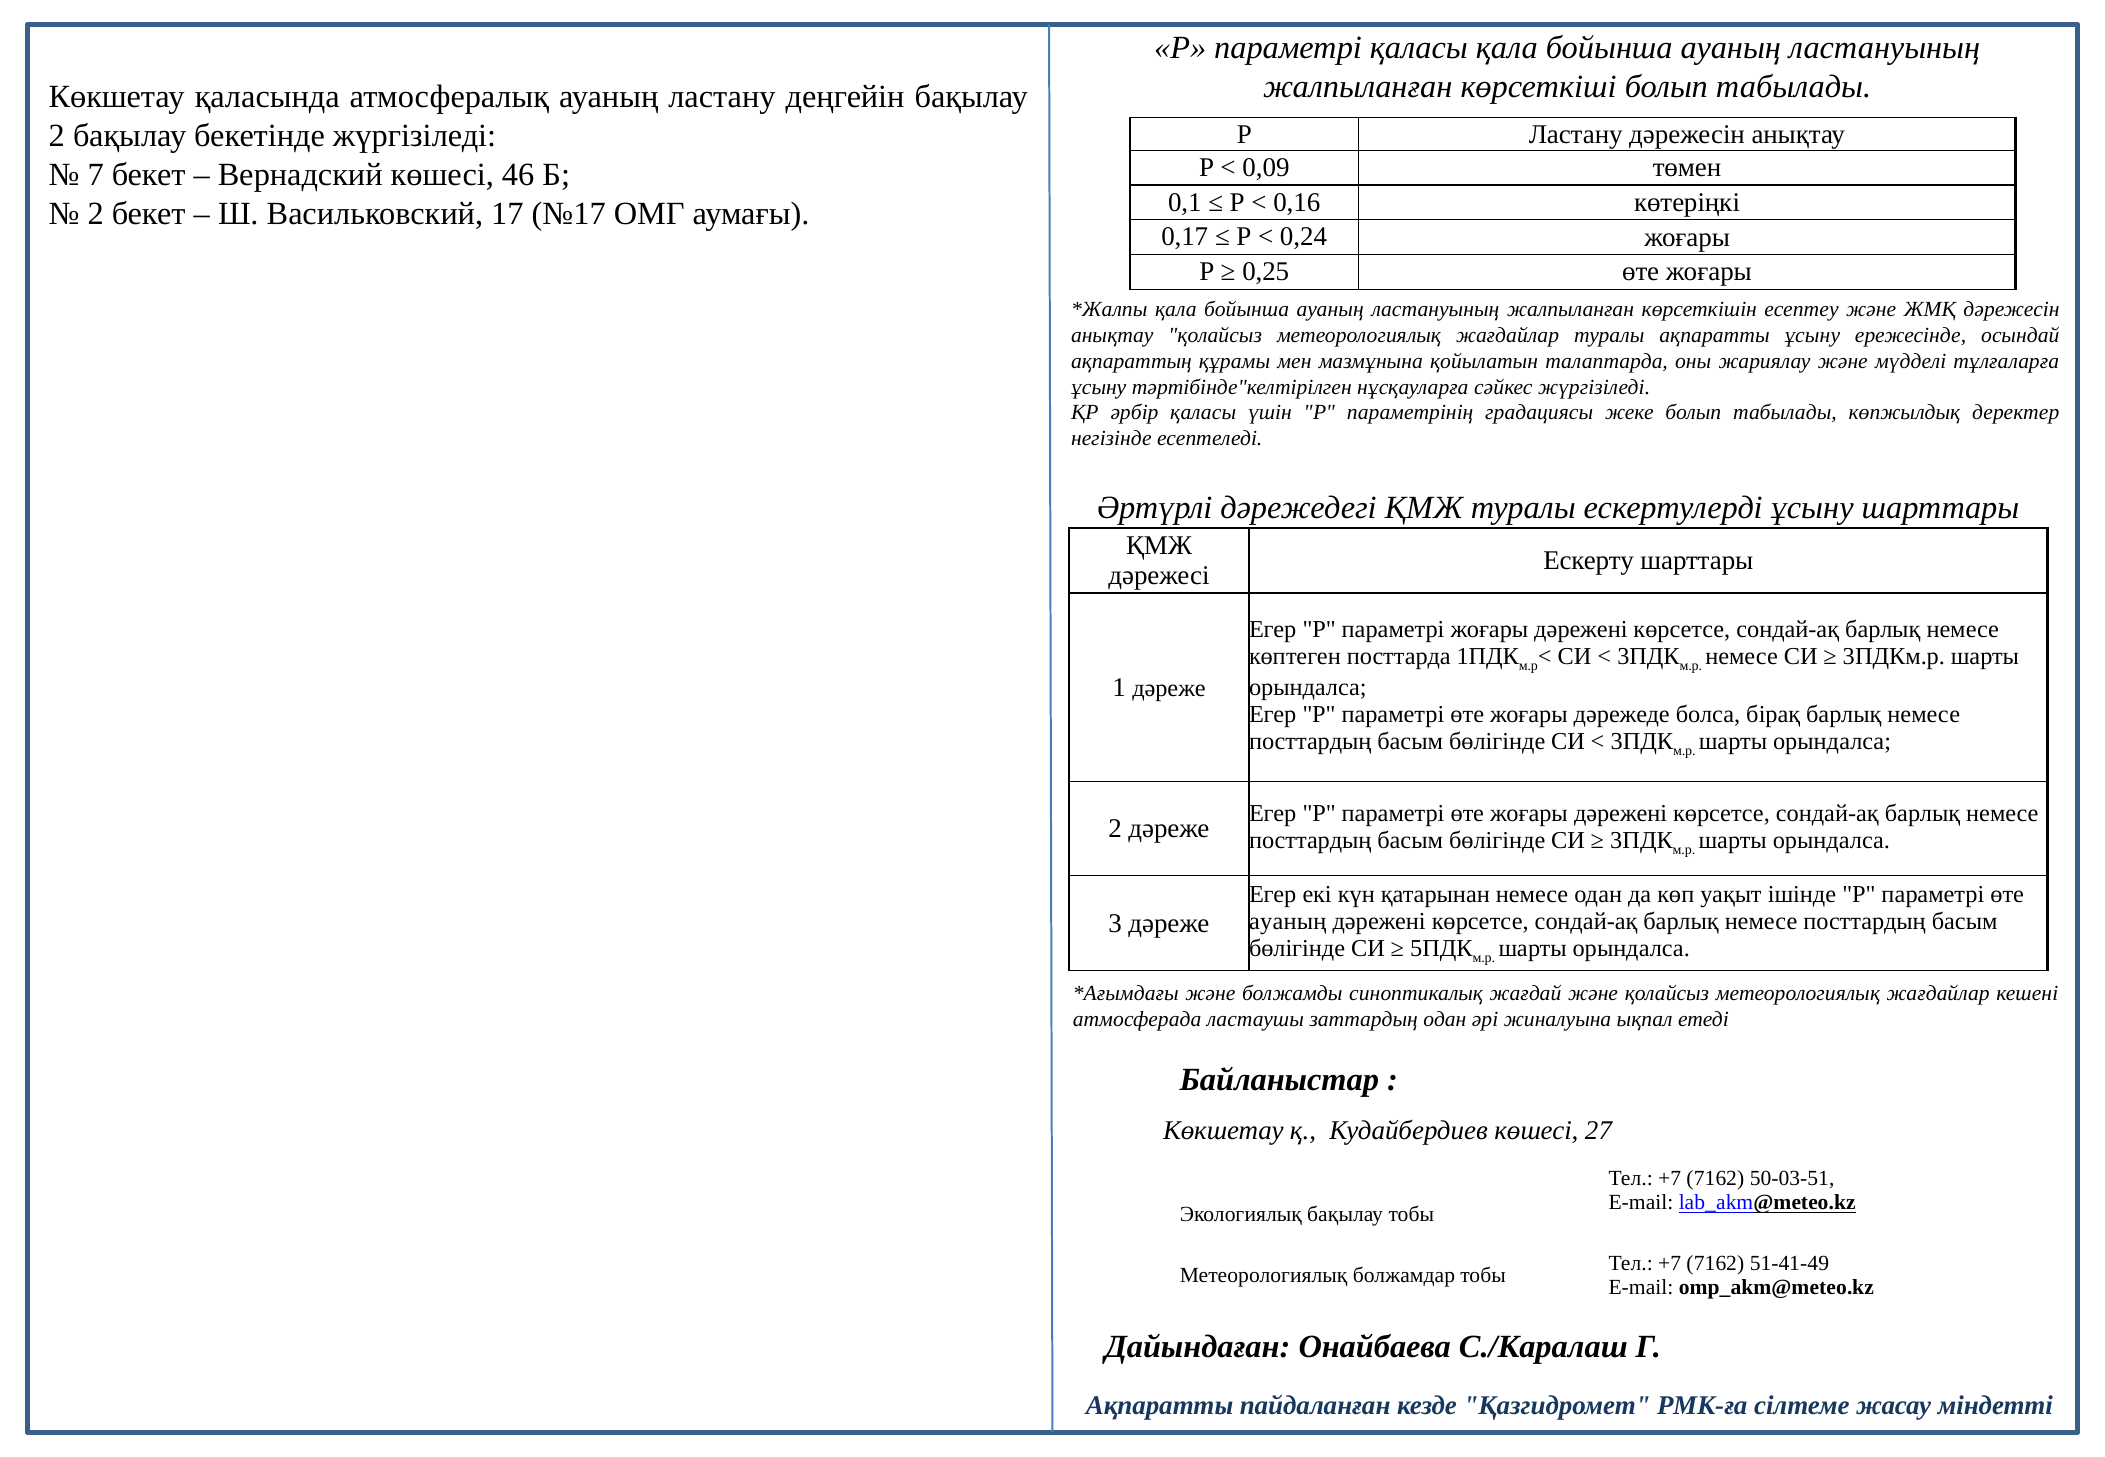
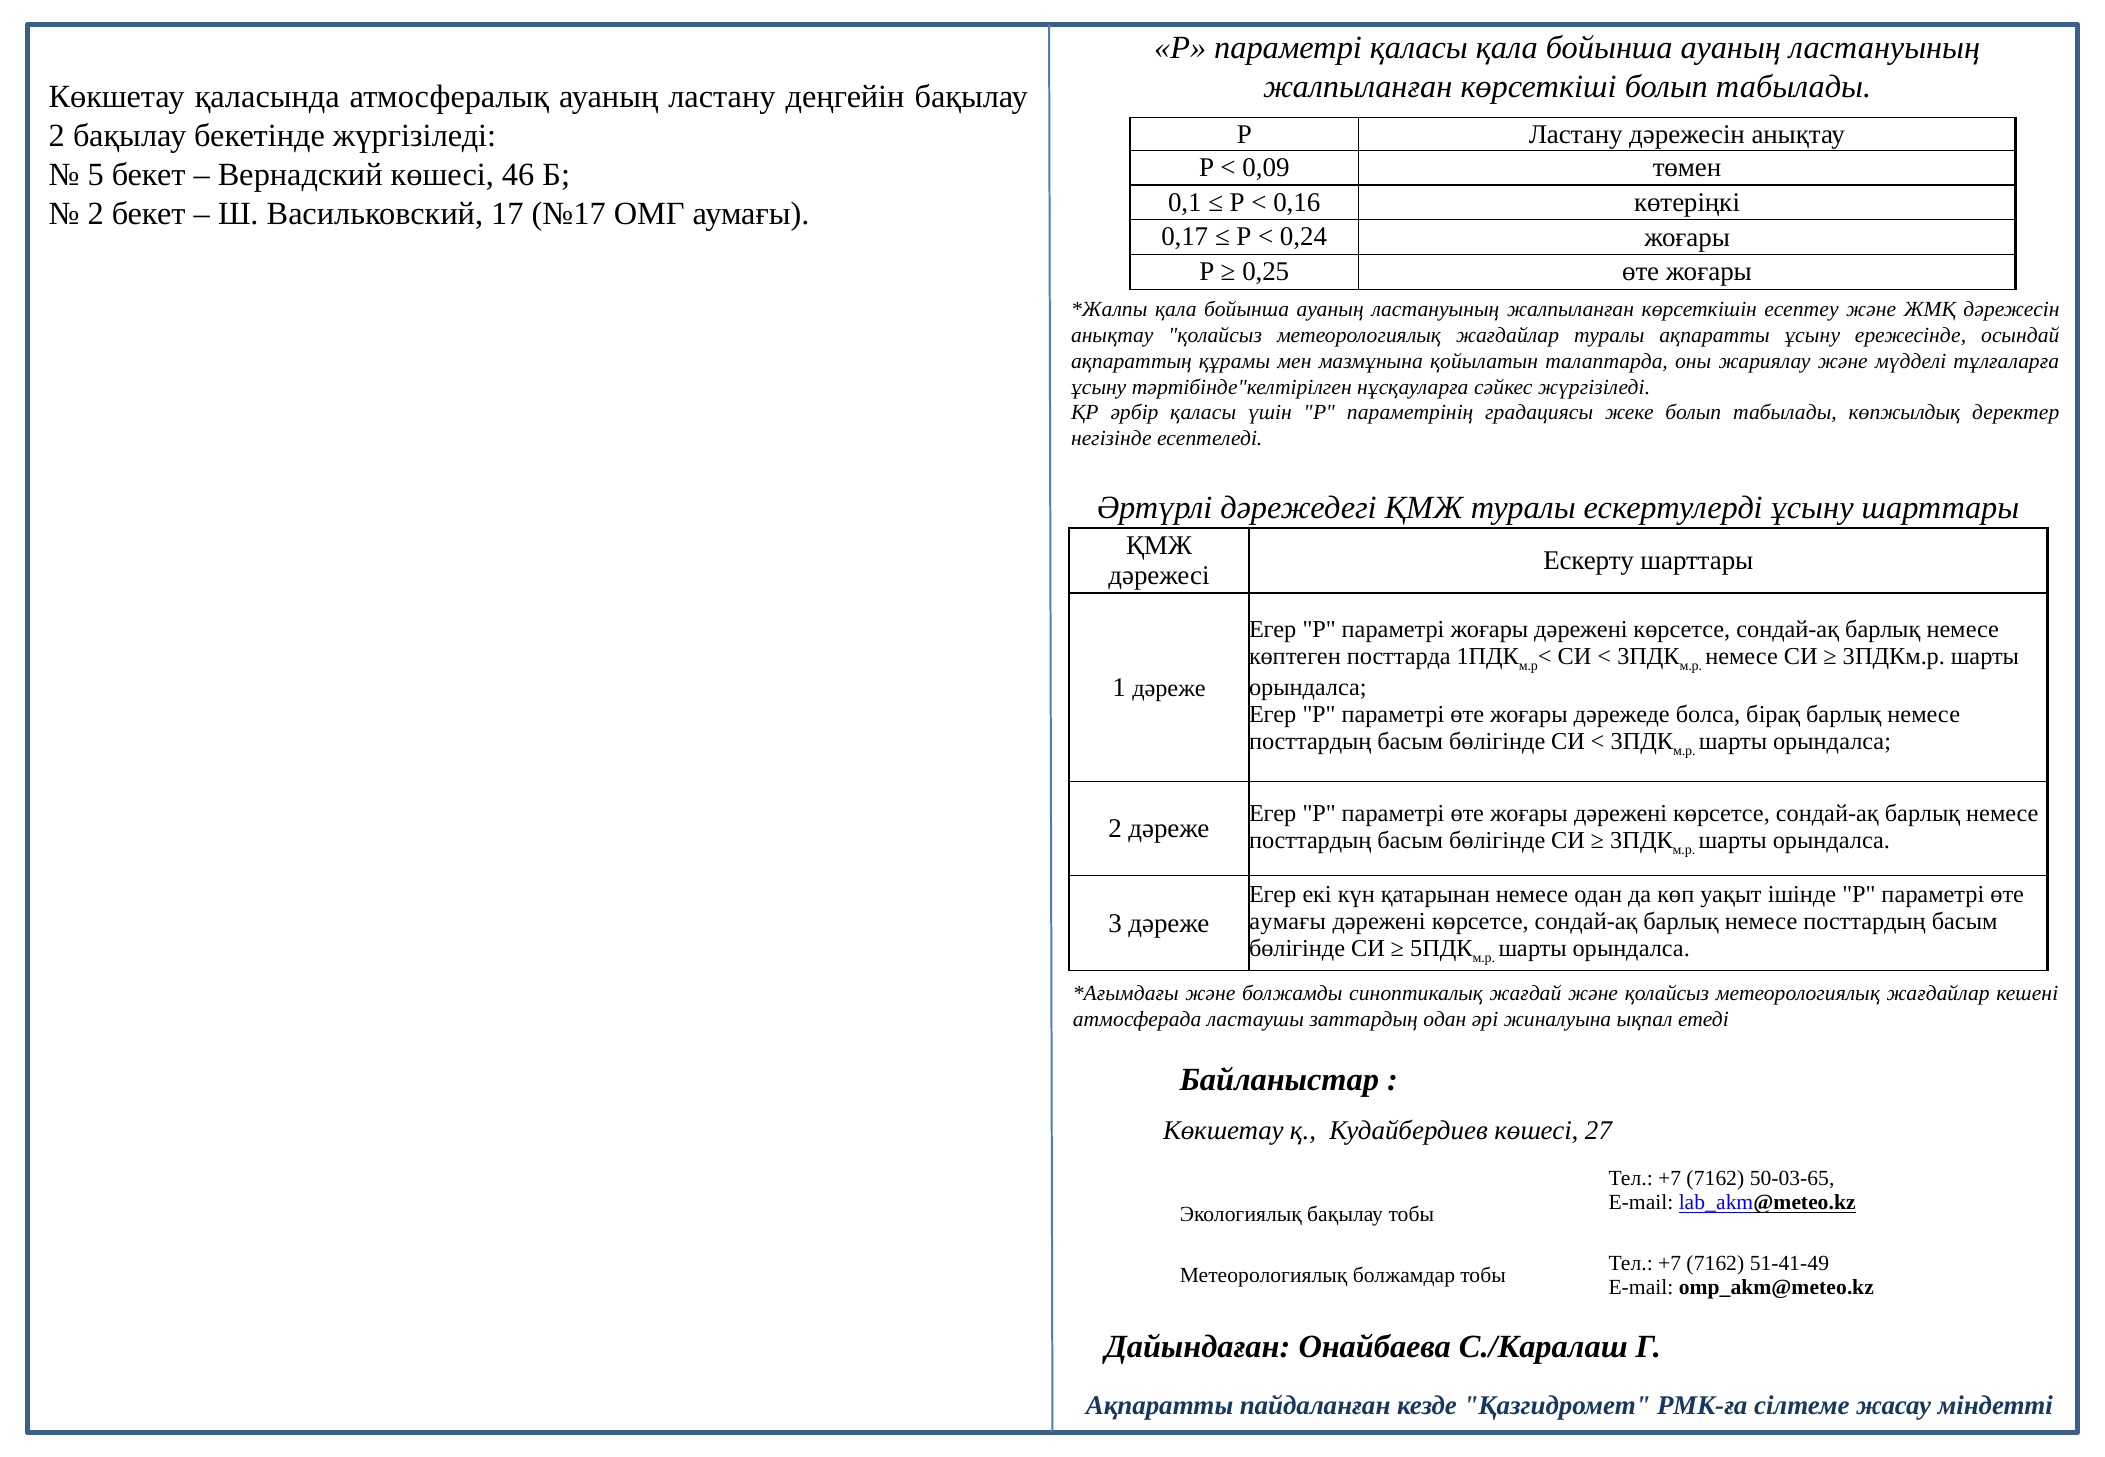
7: 7 -> 5
ауаның at (1288, 922): ауаның -> аумағы
50-03-51: 50-03-51 -> 50-03-65
